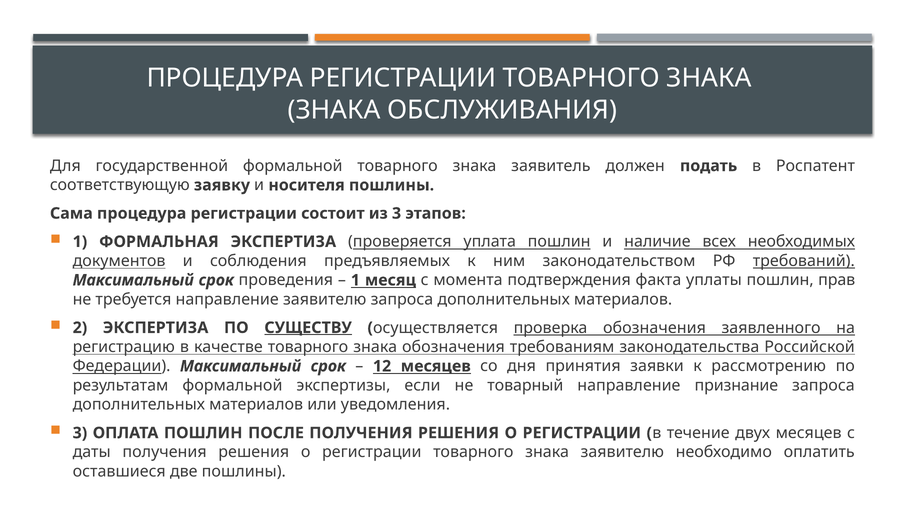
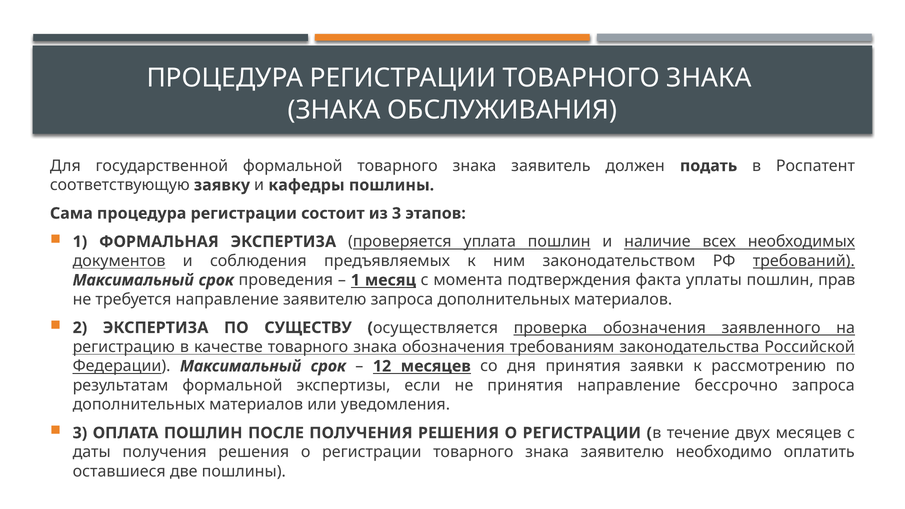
носителя: носителя -> кафедры
СУЩЕСТВУ underline: present -> none
не товарный: товарный -> принятия
признание: признание -> бессрочно
